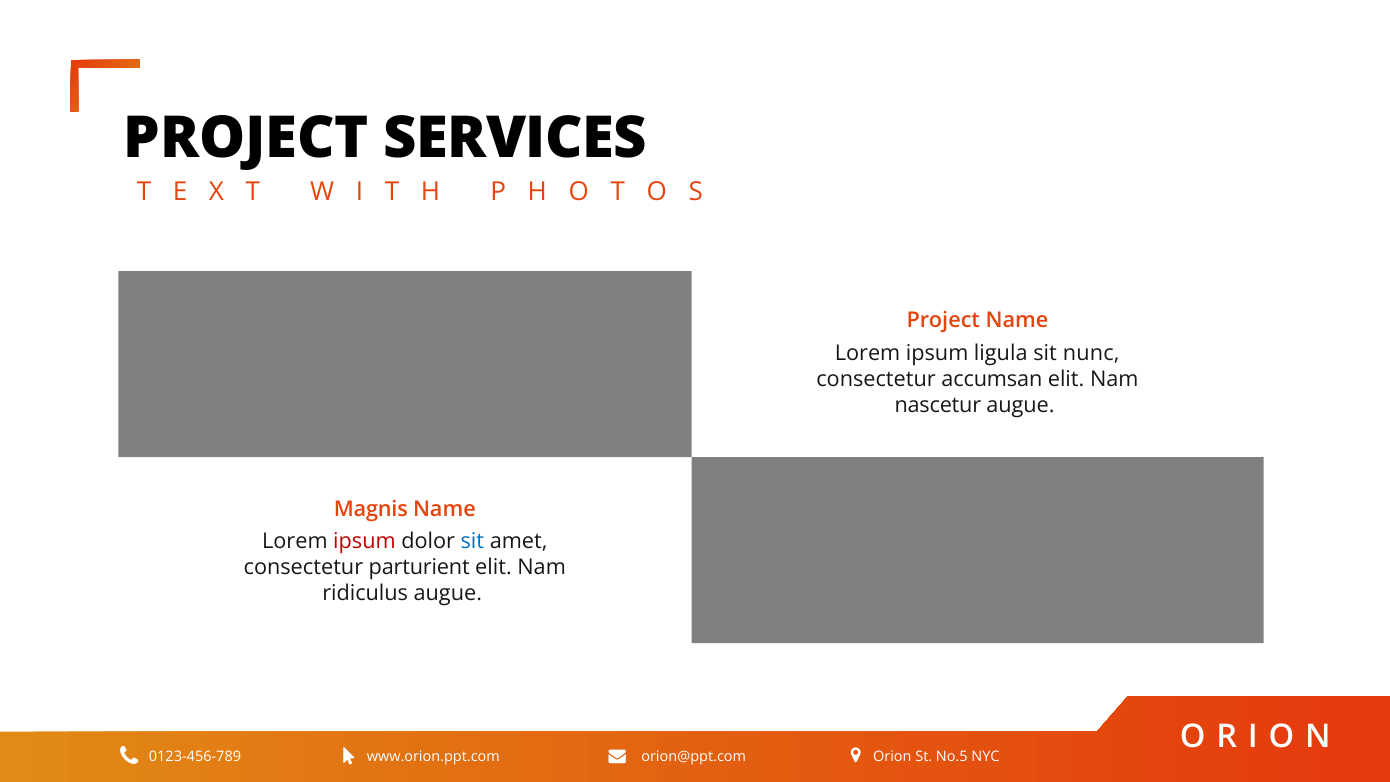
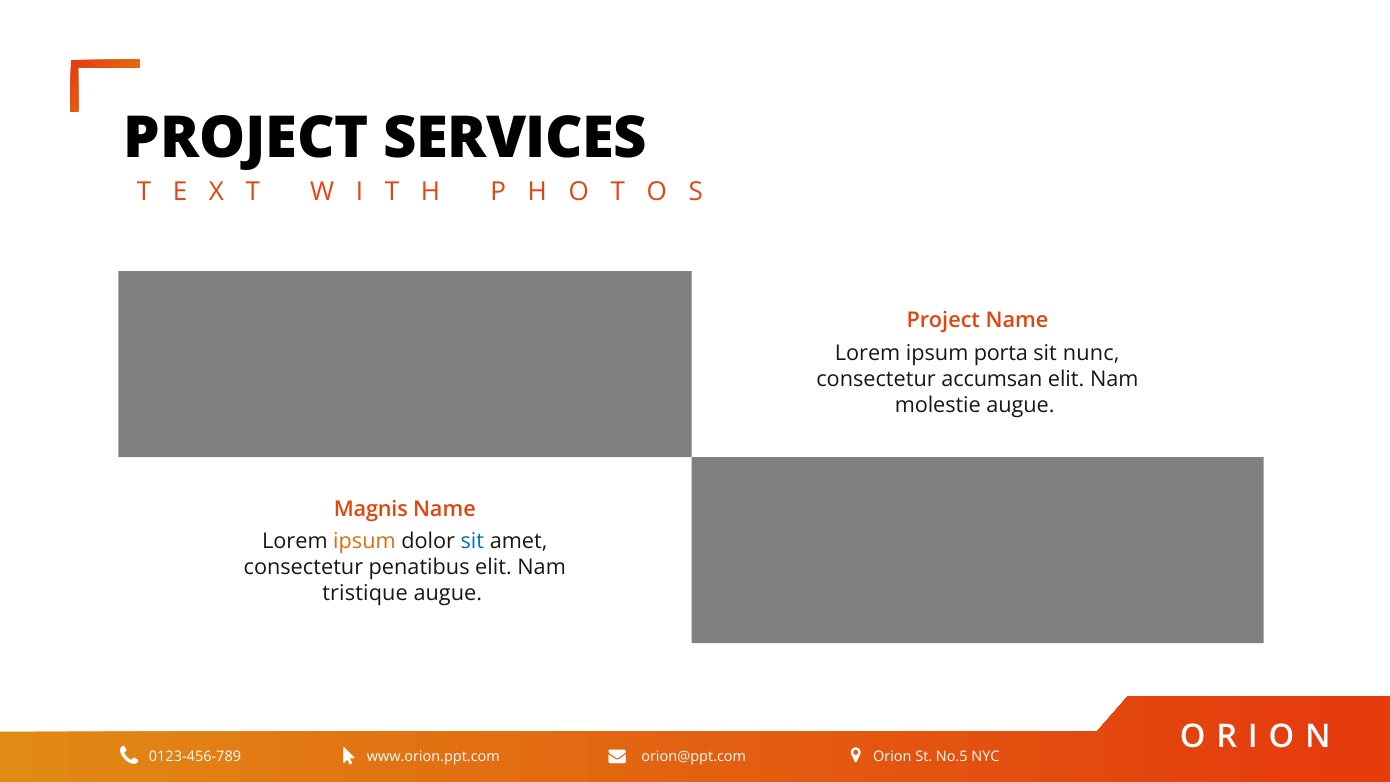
ligula: ligula -> porta
nascetur: nascetur -> molestie
ipsum at (364, 541) colour: red -> orange
parturient: parturient -> penatibus
ridiculus: ridiculus -> tristique
